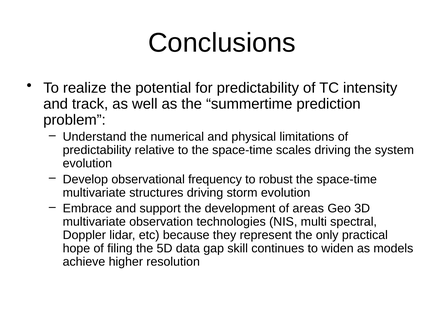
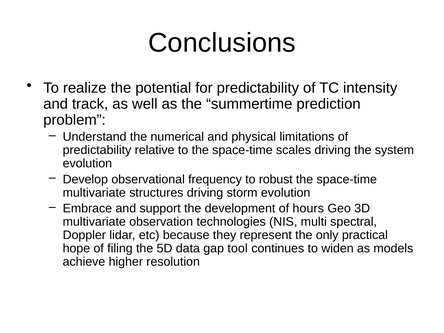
areas: areas -> hours
skill: skill -> tool
